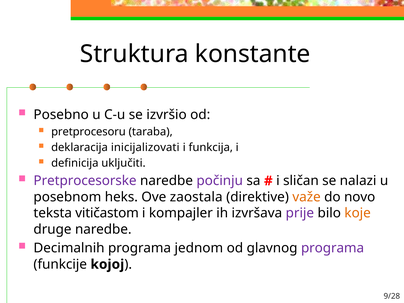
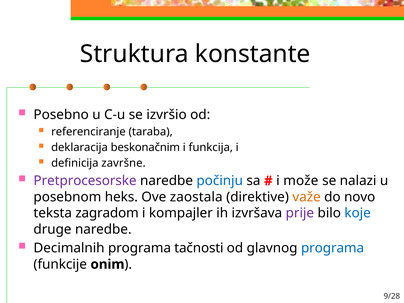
pretprocesoru: pretprocesoru -> referenciranje
inicijalizovati: inicijalizovati -> beskonačnim
uključiti: uključiti -> završne
počinju colour: purple -> blue
sličan: sličan -> može
vitičastom: vitičastom -> zagradom
koje colour: orange -> blue
jednom: jednom -> tačnosti
programa at (333, 248) colour: purple -> blue
kojoj: kojoj -> onim
